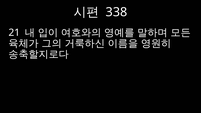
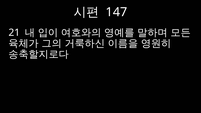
338: 338 -> 147
